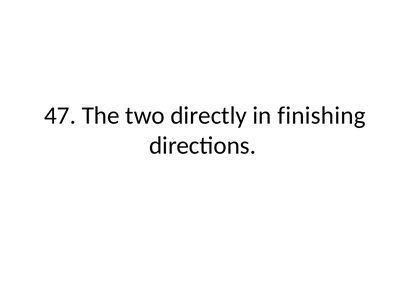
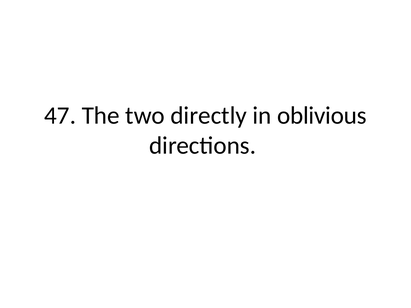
finishing: finishing -> oblivious
